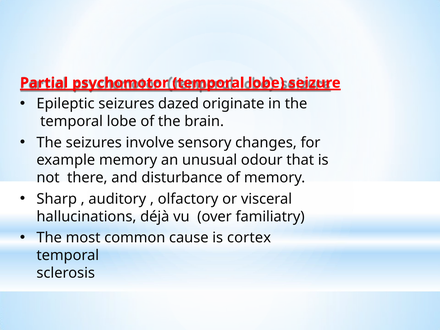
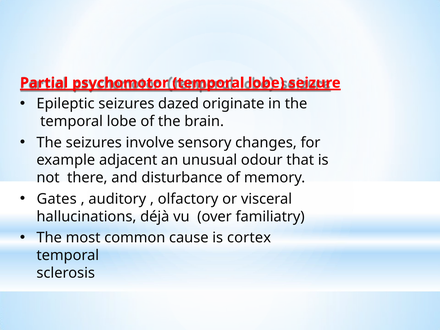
example memory: memory -> adjacent
Sharp: Sharp -> Gates
